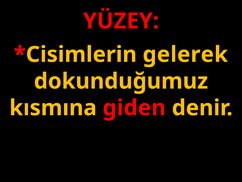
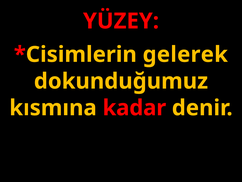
giden: giden -> kadar
